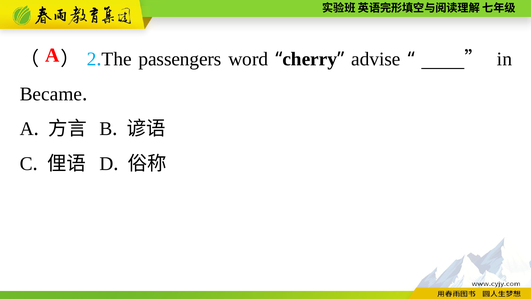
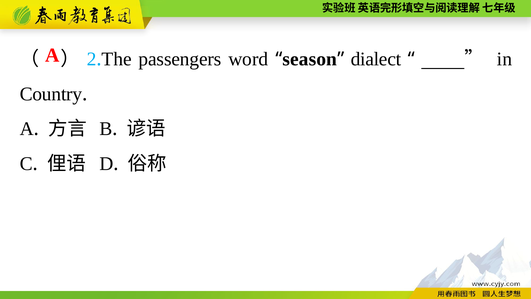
cherry: cherry -> season
advise: advise -> dialect
Became: Became -> Country
